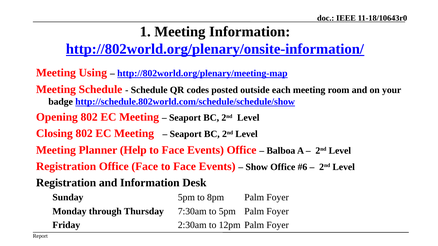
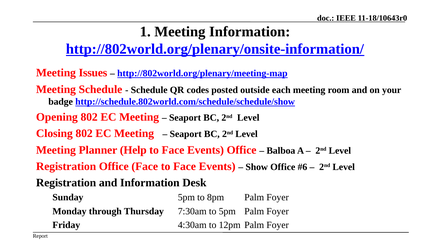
Using: Using -> Issues
2:30am: 2:30am -> 4:30am
